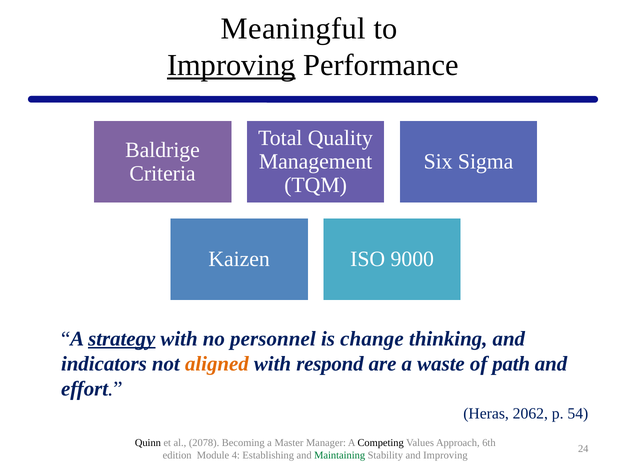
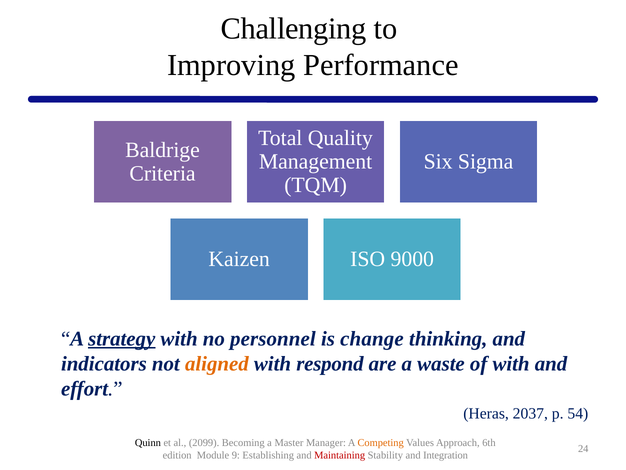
Meaningful: Meaningful -> Challenging
Improving at (231, 65) underline: present -> none
of path: path -> with
2062: 2062 -> 2037
2078: 2078 -> 2099
Competing colour: black -> orange
4: 4 -> 9
Maintaining colour: green -> red
and Improving: Improving -> Integration
